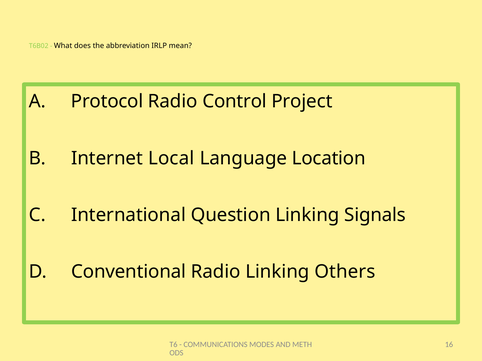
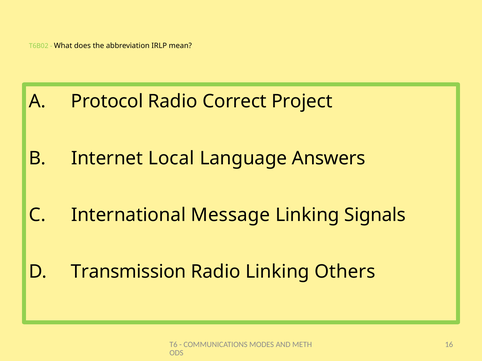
Control: Control -> Correct
Location: Location -> Answers
Question: Question -> Message
Conventional: Conventional -> Transmission
